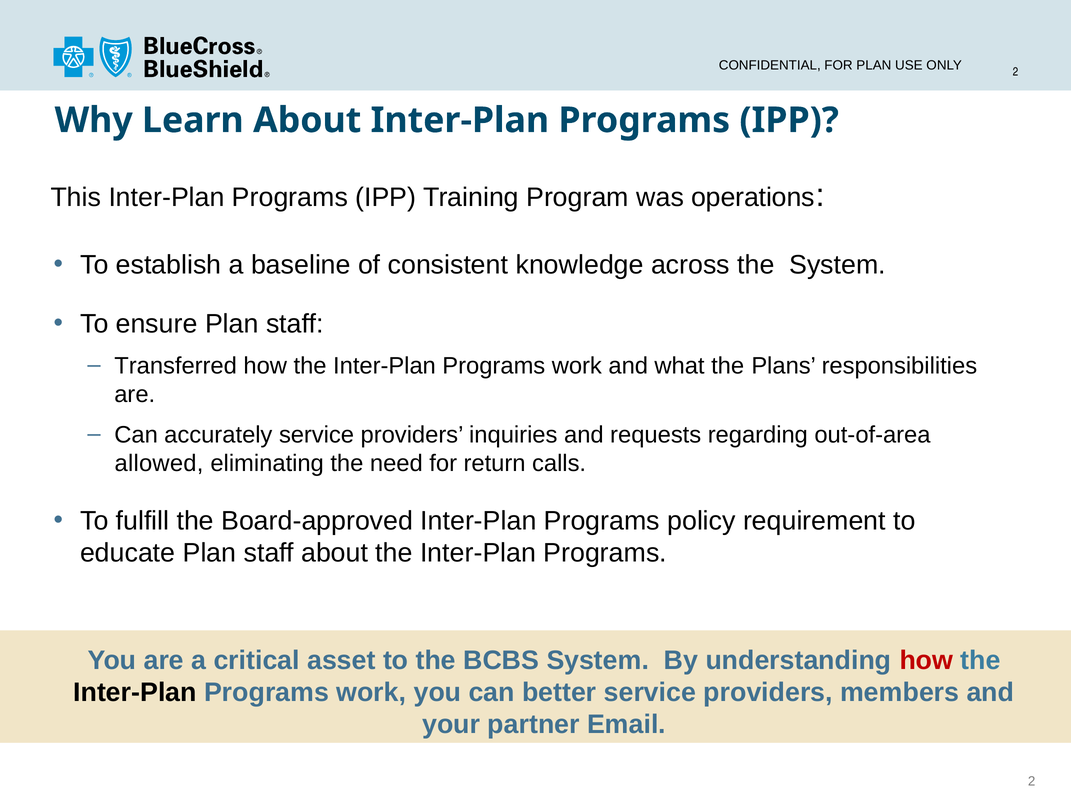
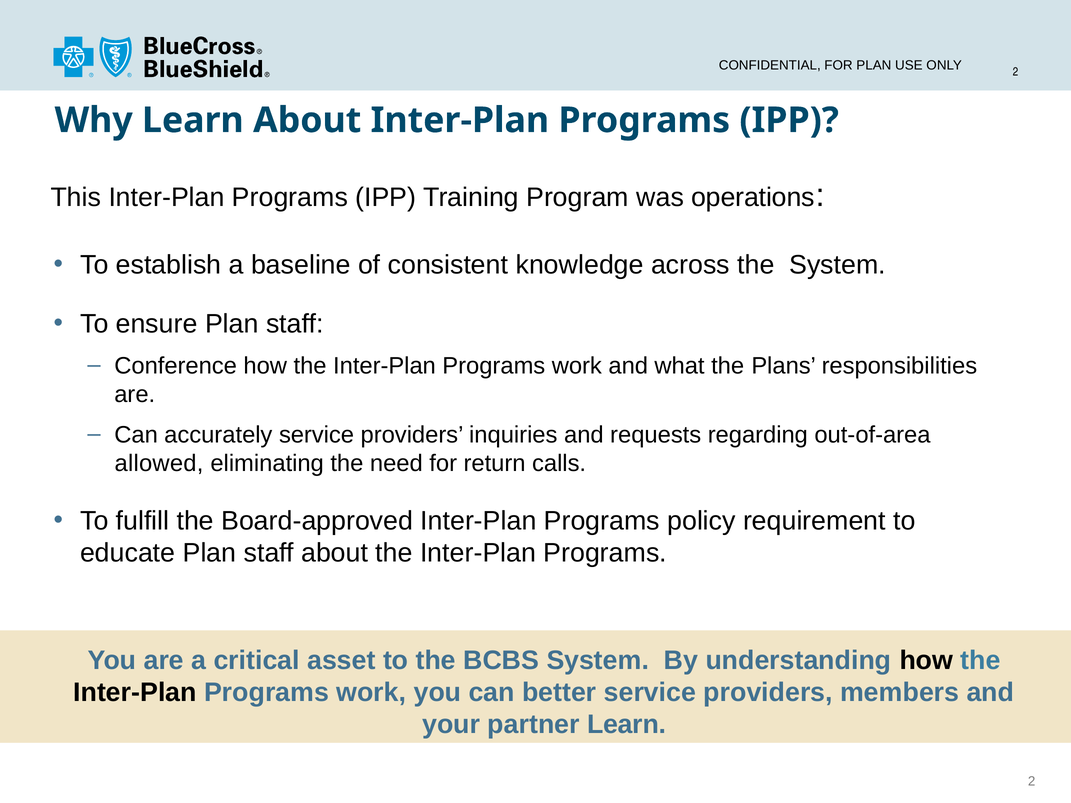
Transferred: Transferred -> Conference
how at (926, 661) colour: red -> black
partner Email: Email -> Learn
